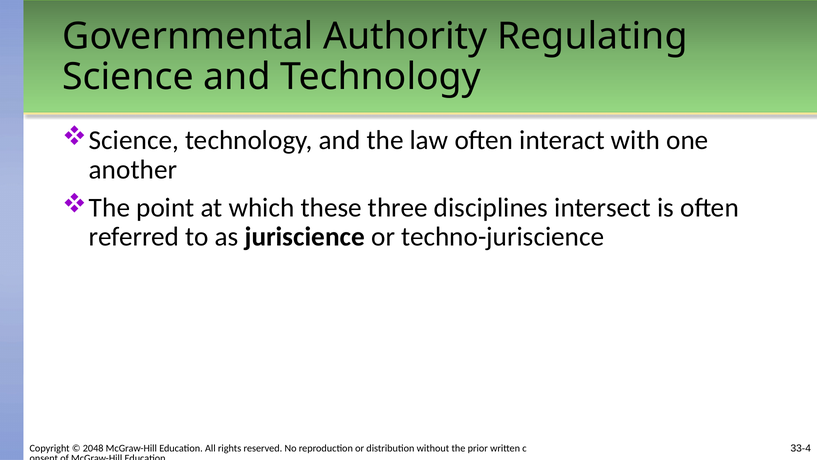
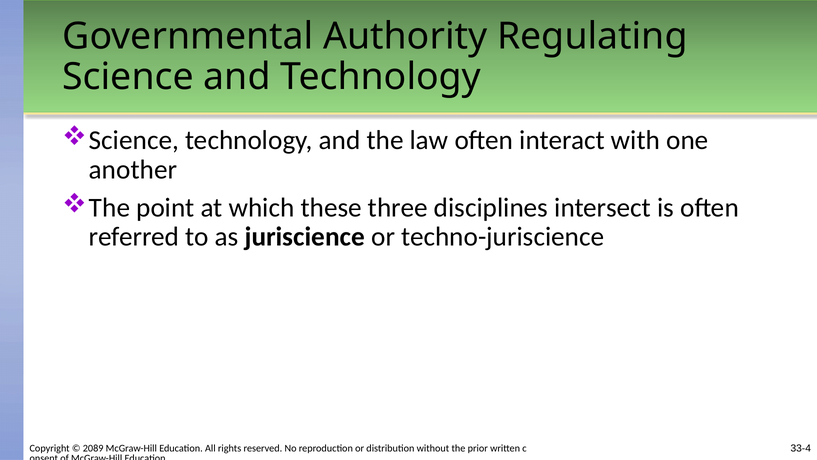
2048: 2048 -> 2089
